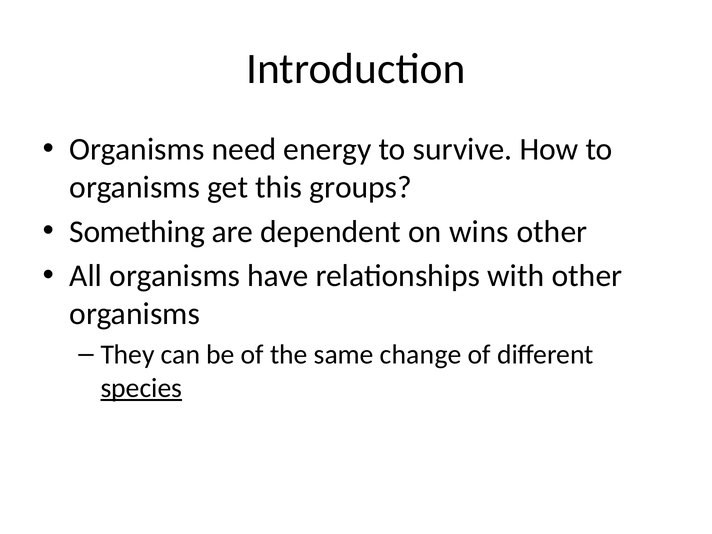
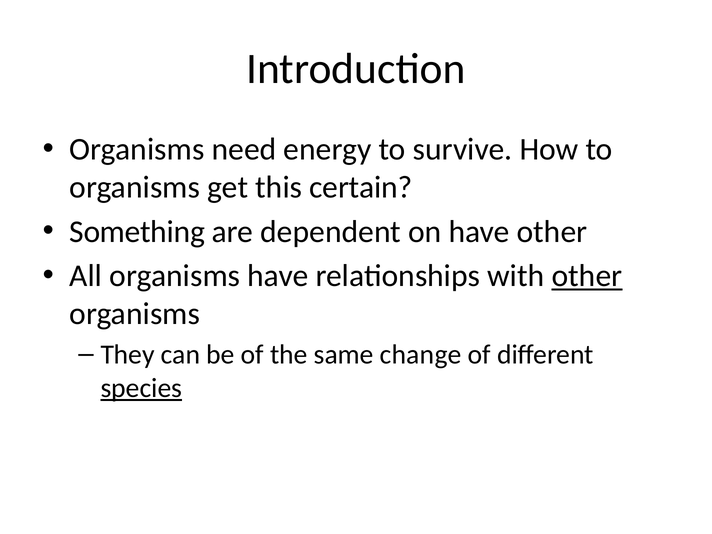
groups: groups -> certain
on wins: wins -> have
other at (587, 276) underline: none -> present
